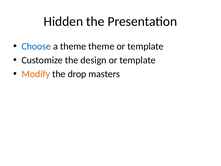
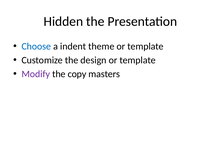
a theme: theme -> indent
Modify colour: orange -> purple
drop: drop -> copy
